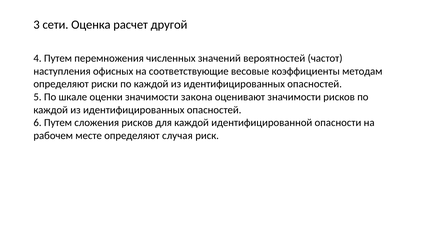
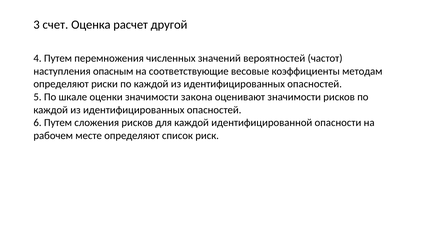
сети: сети -> счет
офисных: офисных -> опасным
случая: случая -> список
